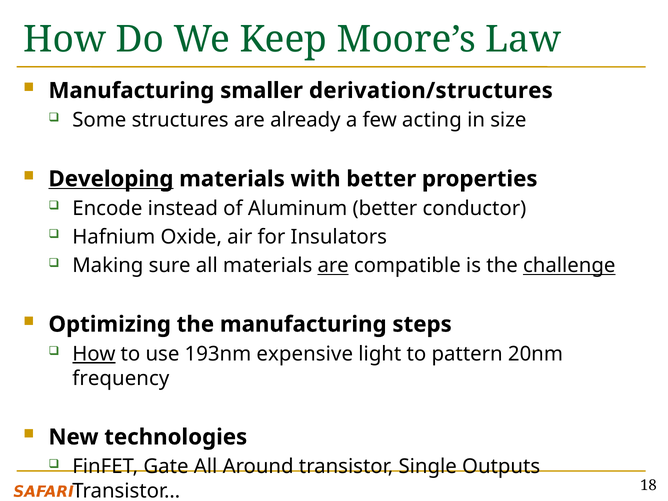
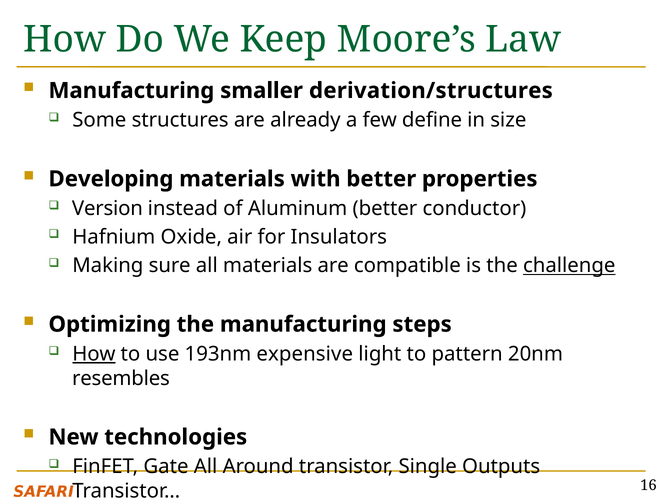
acting: acting -> define
Developing underline: present -> none
Encode: Encode -> Version
are at (333, 266) underline: present -> none
frequency: frequency -> resembles
18: 18 -> 16
